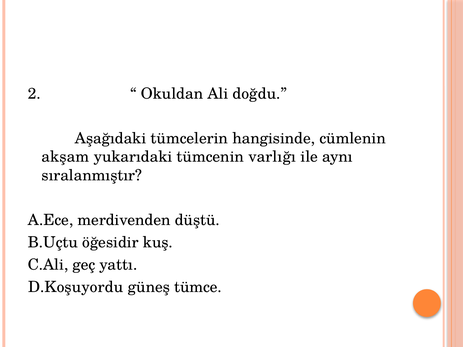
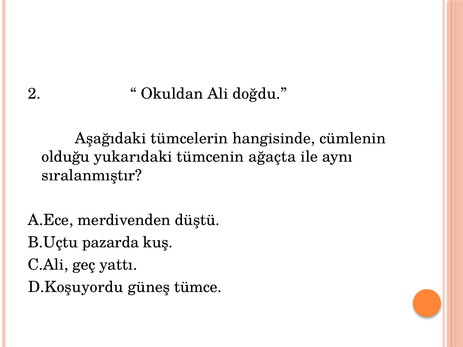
akşam: akşam -> olduğu
varlığı: varlığı -> ağaçta
öğesidir: öğesidir -> pazarda
